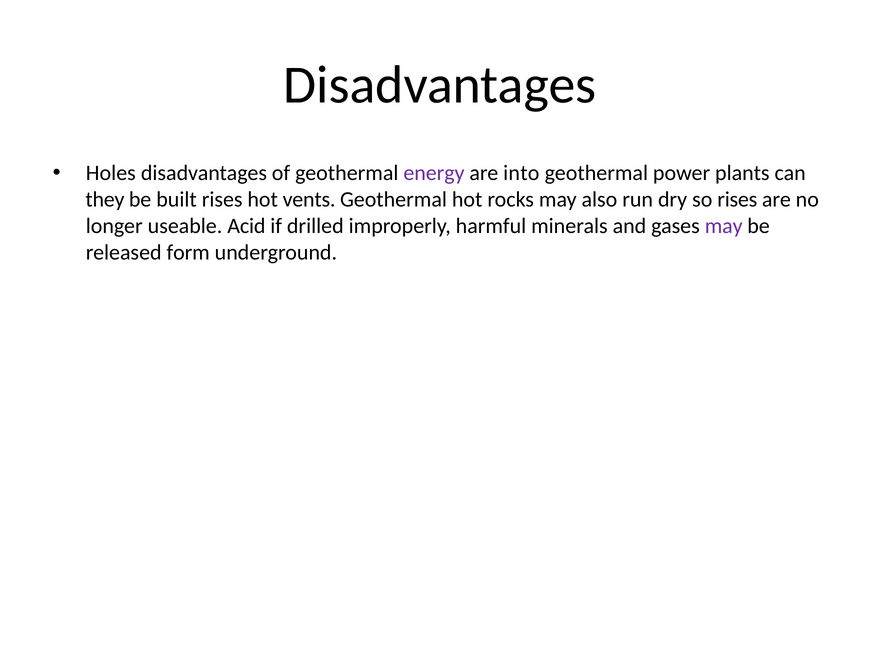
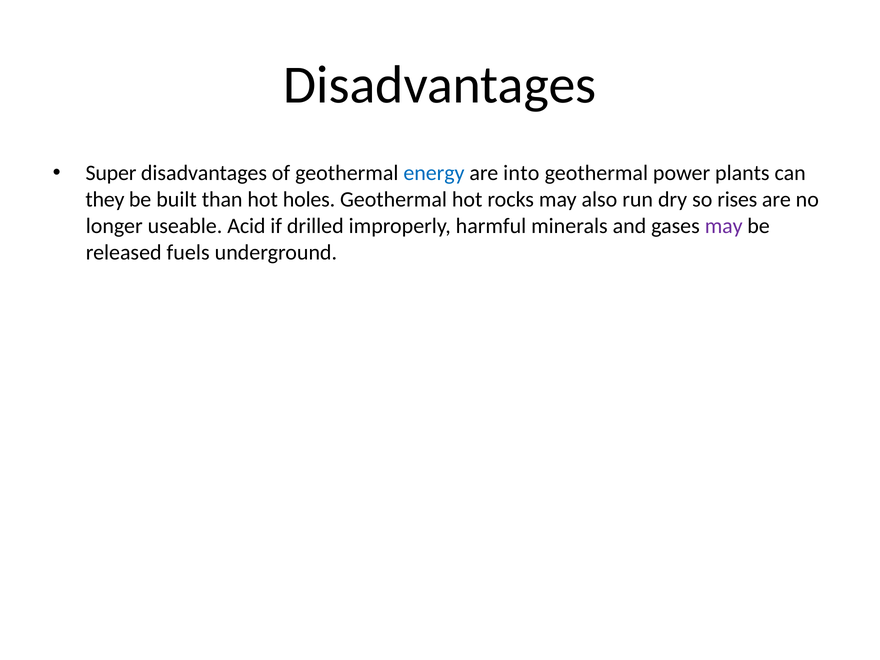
Holes: Holes -> Super
energy colour: purple -> blue
built rises: rises -> than
vents: vents -> holes
form: form -> fuels
